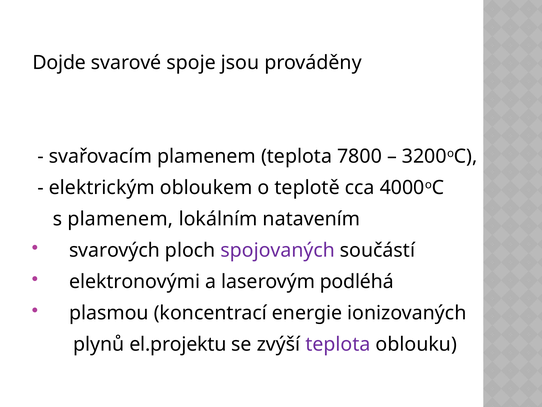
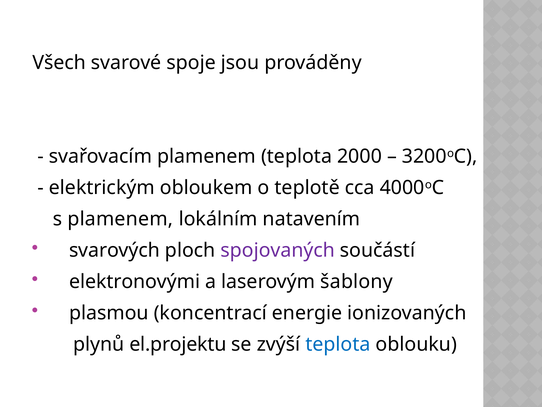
Dojde: Dojde -> Všech
7800: 7800 -> 2000
podléhá: podléhá -> šablony
teplota at (338, 344) colour: purple -> blue
